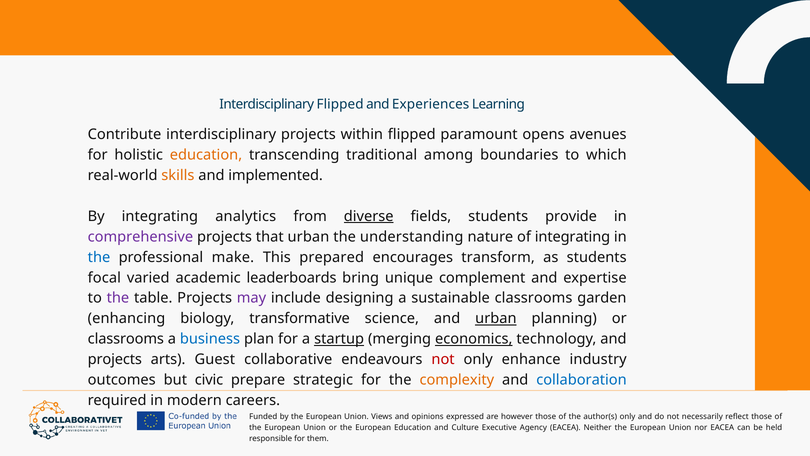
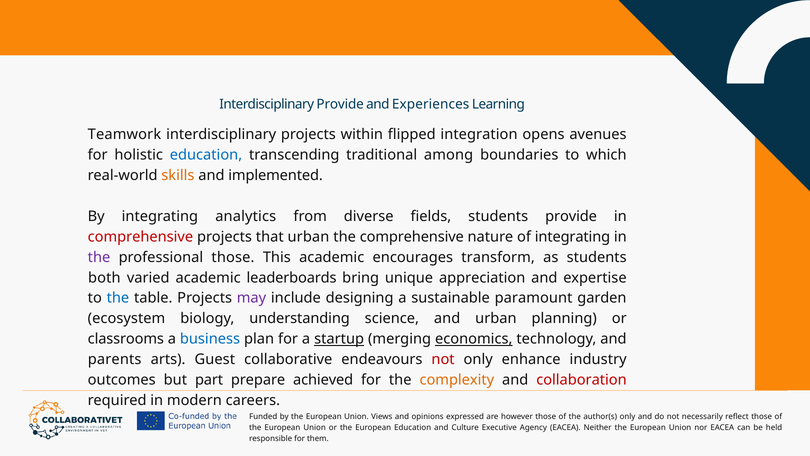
Interdisciplinary Flipped: Flipped -> Provide
Contribute: Contribute -> Teamwork
paramount: paramount -> integration
education at (206, 155) colour: orange -> blue
diverse underline: present -> none
comprehensive at (140, 237) colour: purple -> red
the understanding: understanding -> comprehensive
the at (99, 257) colour: blue -> purple
professional make: make -> those
This prepared: prepared -> academic
focal: focal -> both
complement: complement -> appreciation
the at (118, 298) colour: purple -> blue
sustainable classrooms: classrooms -> paramount
enhancing: enhancing -> ecosystem
transformative: transformative -> understanding
urban at (496, 318) underline: present -> none
projects at (115, 359): projects -> parents
civic: civic -> part
strategic: strategic -> achieved
collaboration colour: blue -> red
